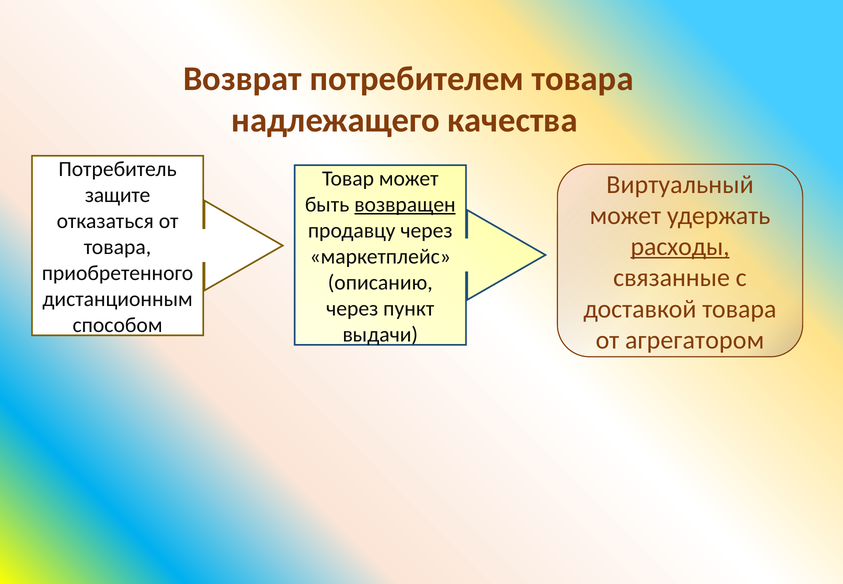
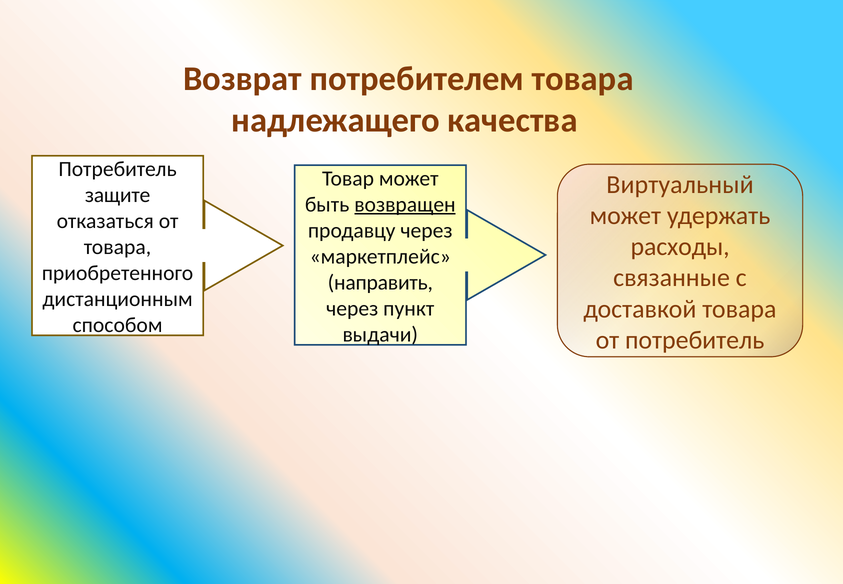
расходы underline: present -> none
описанию: описанию -> направить
от агрегатором: агрегатором -> потребитель
